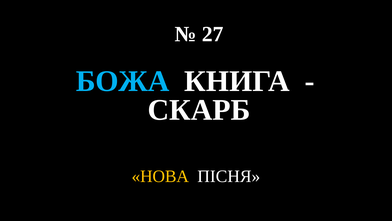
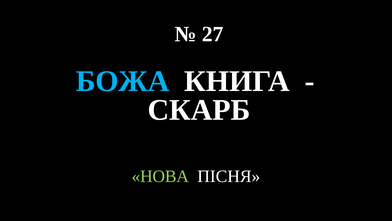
НОВА colour: yellow -> light green
